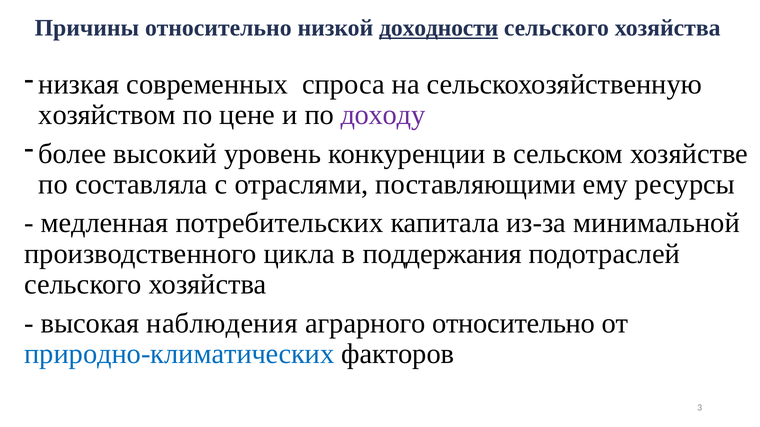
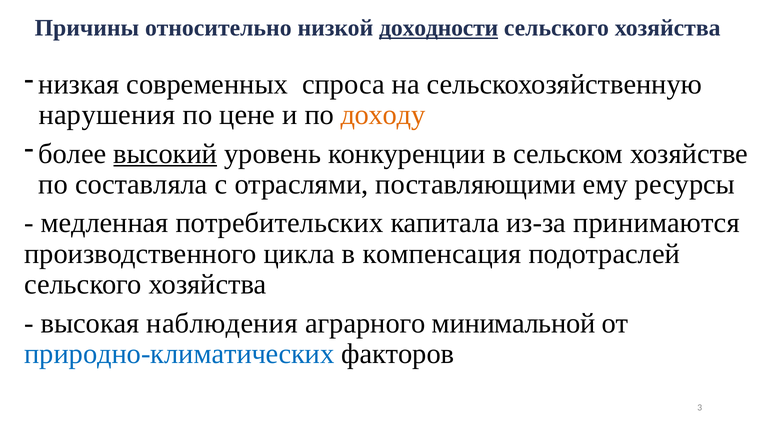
хозяйством: хозяйством -> нарушения
доходу colour: purple -> orange
высокий underline: none -> present
минимальной: минимальной -> принимаются
поддержания: поддержания -> компенсация
аграрного относительно: относительно -> минимальной
